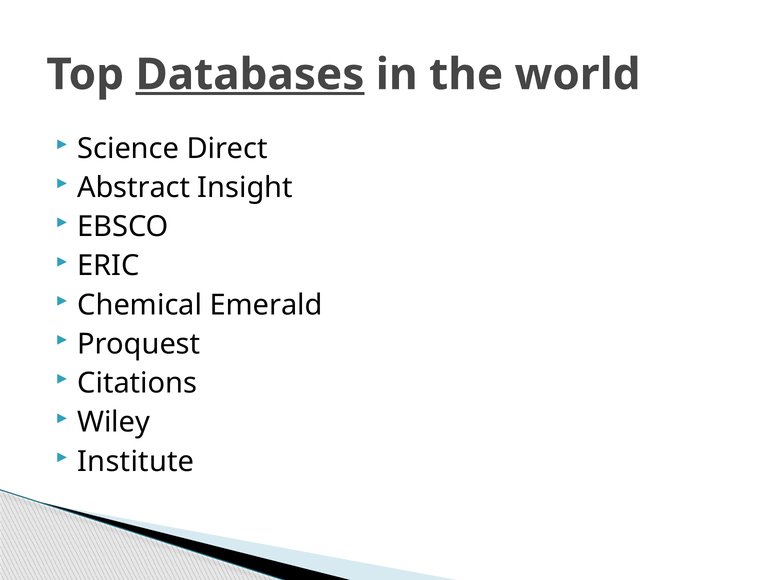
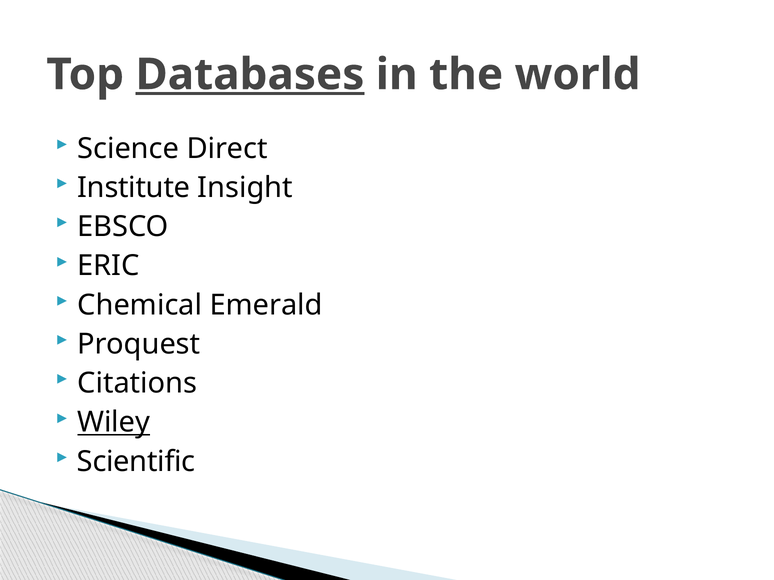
Abstract: Abstract -> Institute
Wiley underline: none -> present
Institute: Institute -> Scientific
